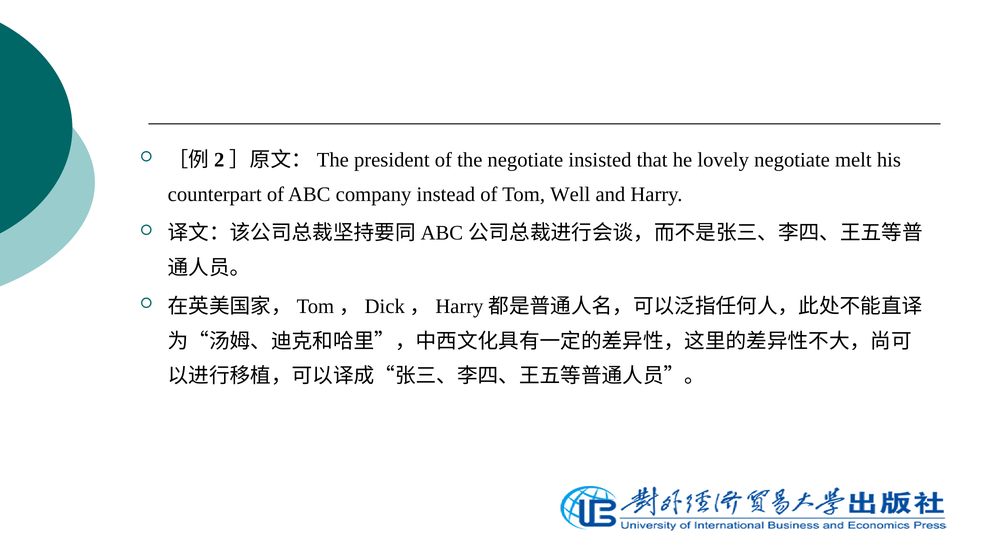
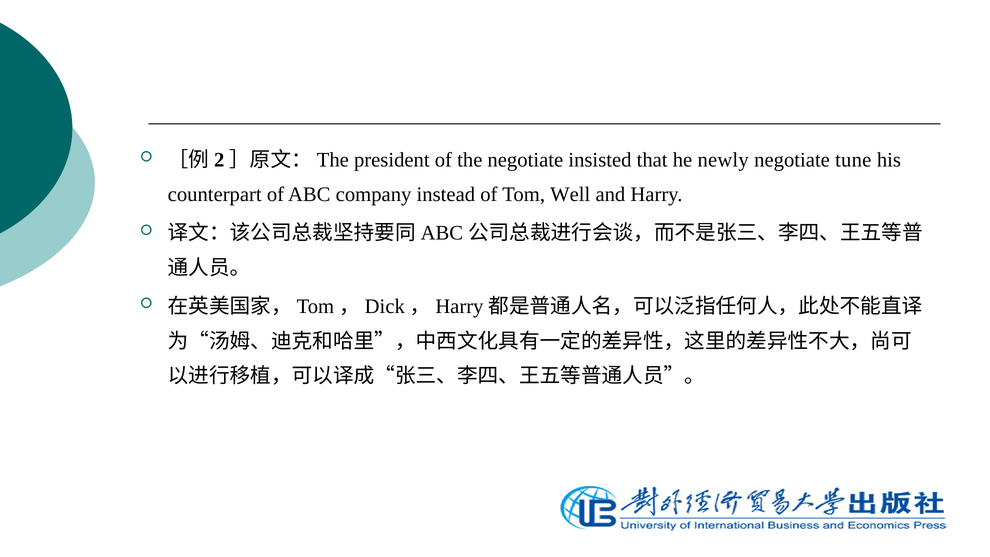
lovely: lovely -> newly
melt: melt -> tune
